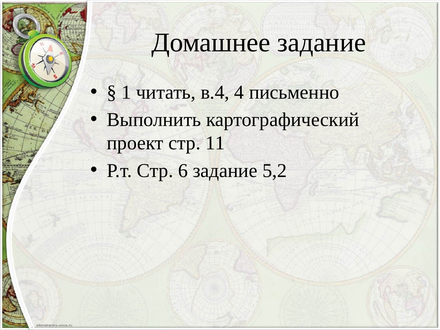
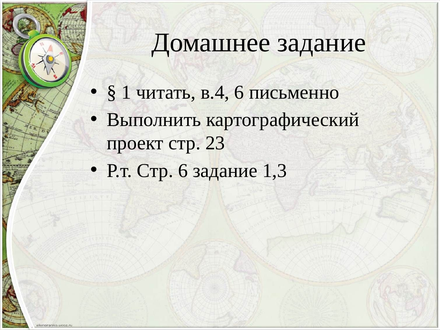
в.4 4: 4 -> 6
11: 11 -> 23
5,2: 5,2 -> 1,3
